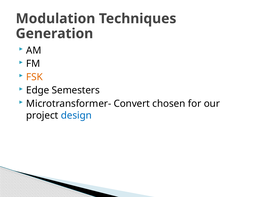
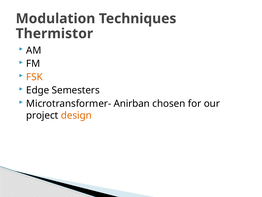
Generation: Generation -> Thermistor
Convert: Convert -> Anirban
design colour: blue -> orange
